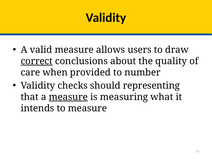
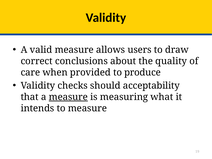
correct underline: present -> none
number: number -> produce
representing: representing -> acceptability
